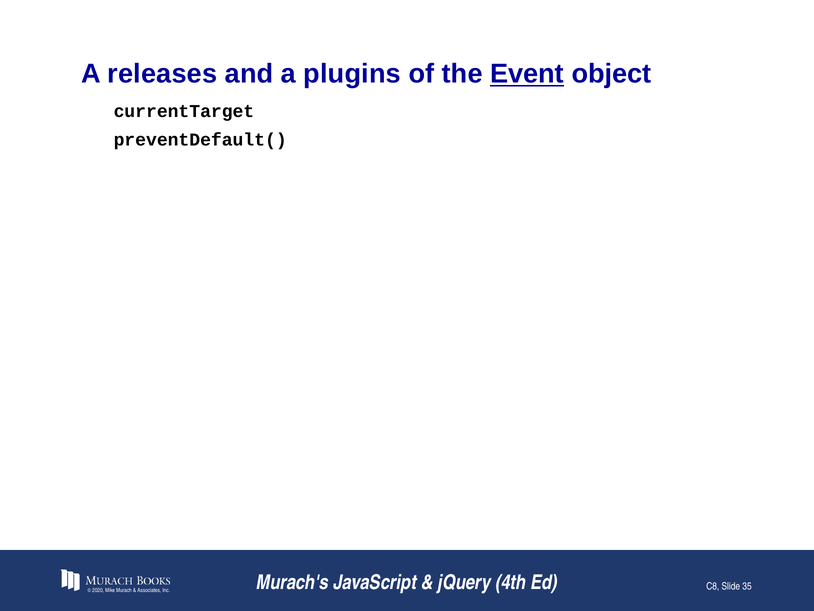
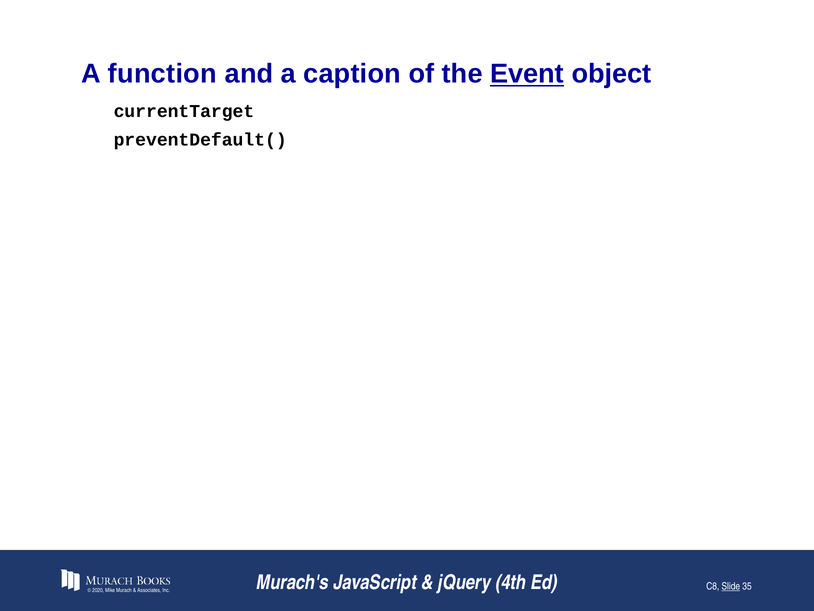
releases: releases -> function
plugins: plugins -> caption
Slide underline: none -> present
